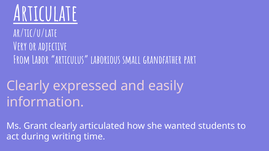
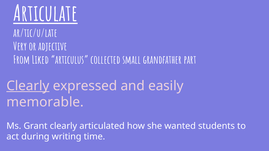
Labor: Labor -> Liked
laborious: laborious -> collected
Clearly at (28, 86) underline: none -> present
information: information -> memorable
